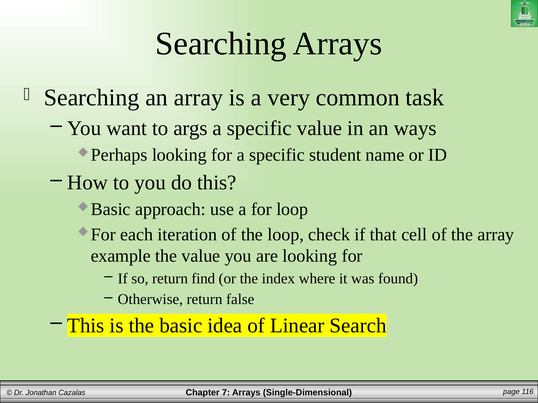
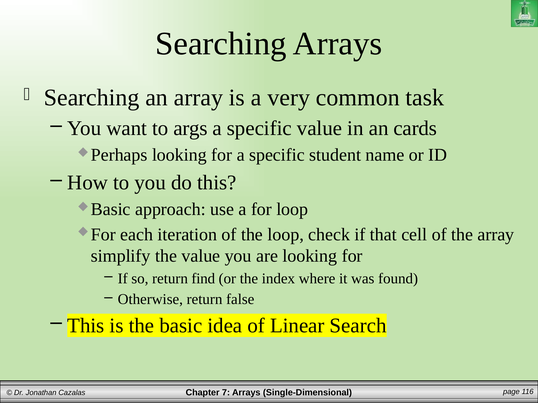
ways: ways -> cards
example: example -> simplify
